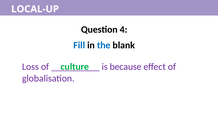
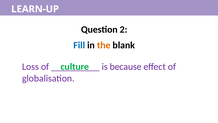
LOCAL-UP: LOCAL-UP -> LEARN-UP
4: 4 -> 2
the colour: blue -> orange
